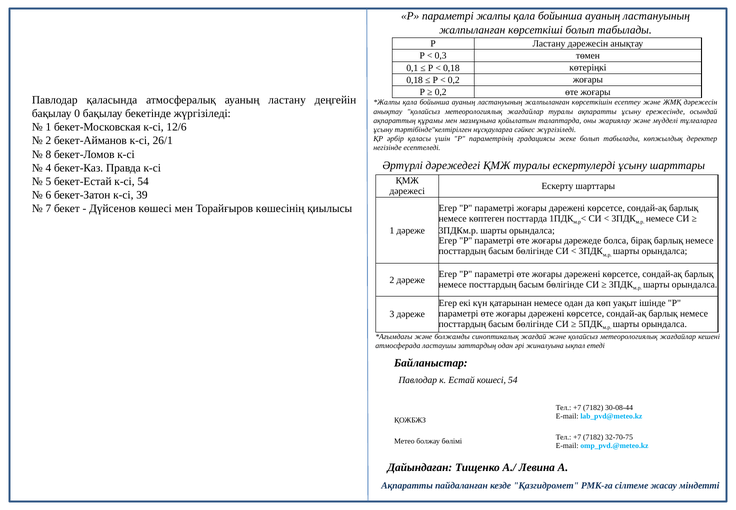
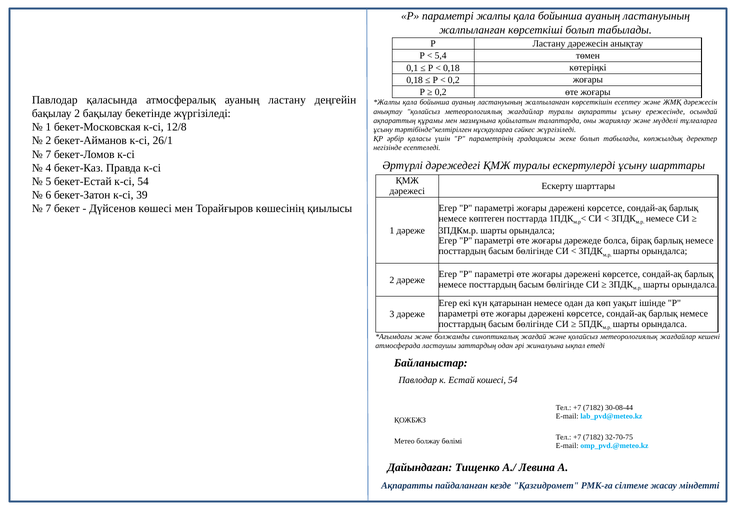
0,3: 0,3 -> 5,4
бақылау 0: 0 -> 2
12/6: 12/6 -> 12/8
8 at (48, 154): 8 -> 7
